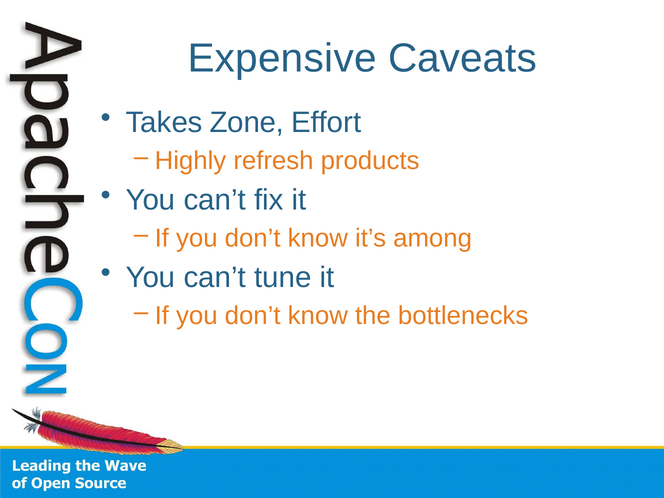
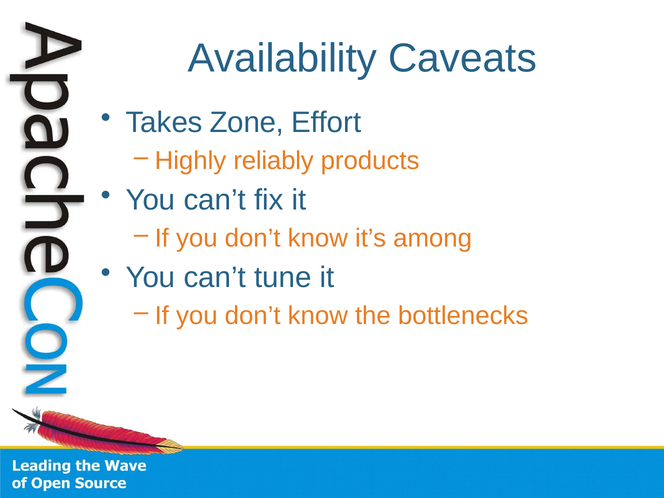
Expensive: Expensive -> Availability
refresh: refresh -> reliably
